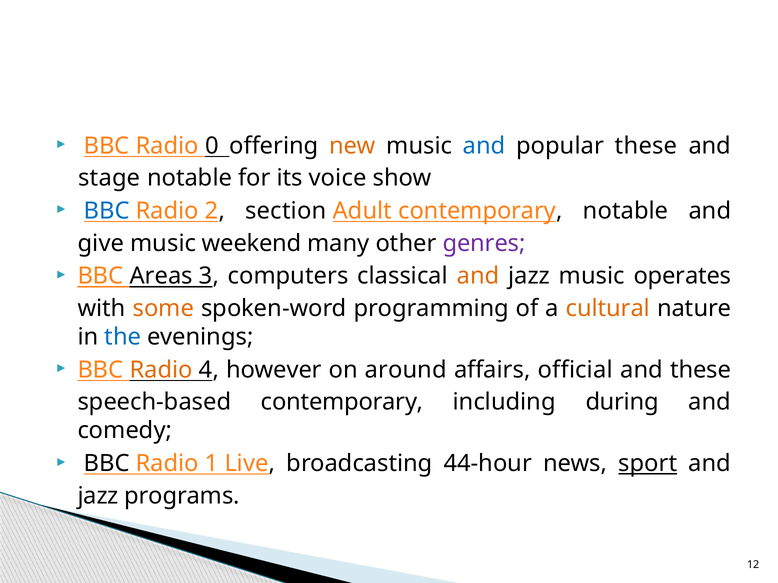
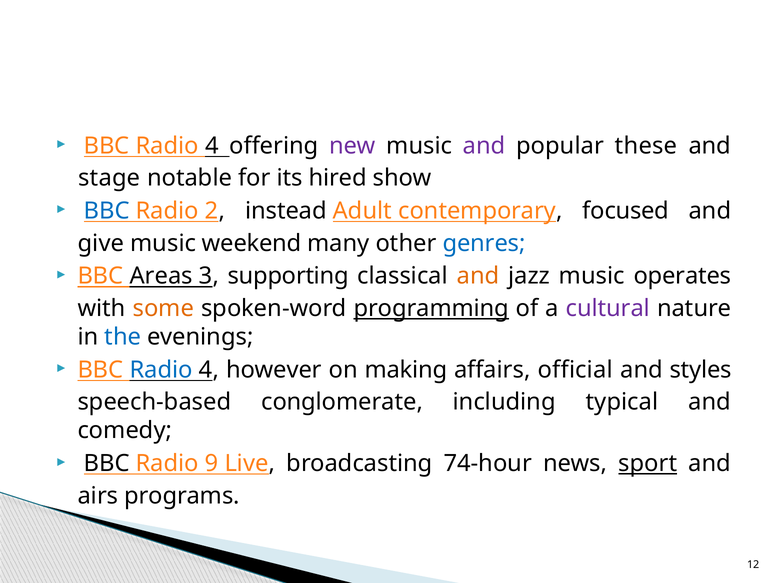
0 at (212, 146): 0 -> 4
new colour: orange -> purple
and at (484, 146) colour: blue -> purple
voice: voice -> hired
section: section -> instead
contemporary notable: notable -> focused
genres colour: purple -> blue
computers: computers -> supporting
programming underline: none -> present
cultural colour: orange -> purple
Radio at (161, 370) colour: orange -> blue
around: around -> making
and these: these -> styles
speech-based contemporary: contemporary -> conglomerate
during: during -> typical
1: 1 -> 9
44-hour: 44-hour -> 74-hour
jazz at (98, 496): jazz -> airs
